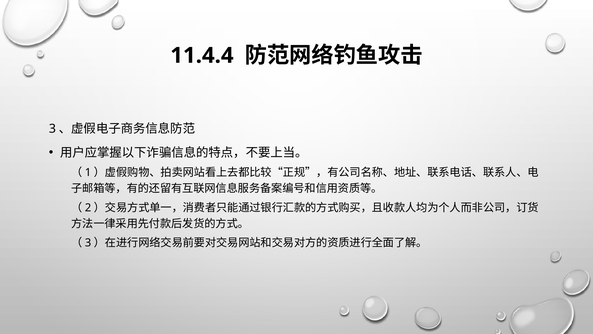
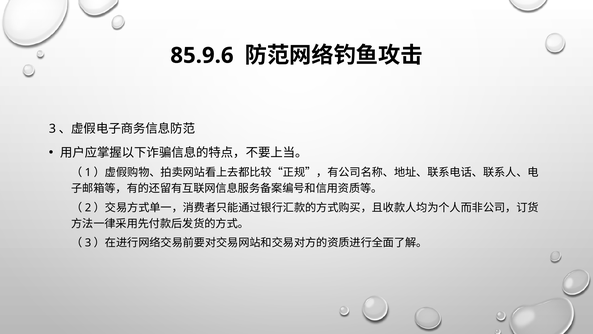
11.4.4: 11.4.4 -> 85.9.6
